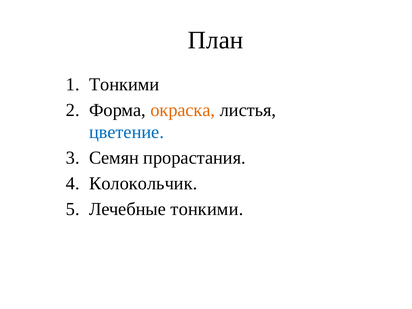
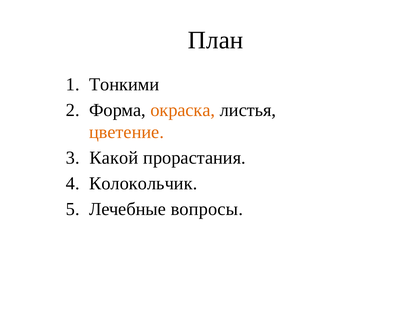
цветение colour: blue -> orange
Семян: Семян -> Какой
Лечебные тонкими: тонкими -> вопросы
